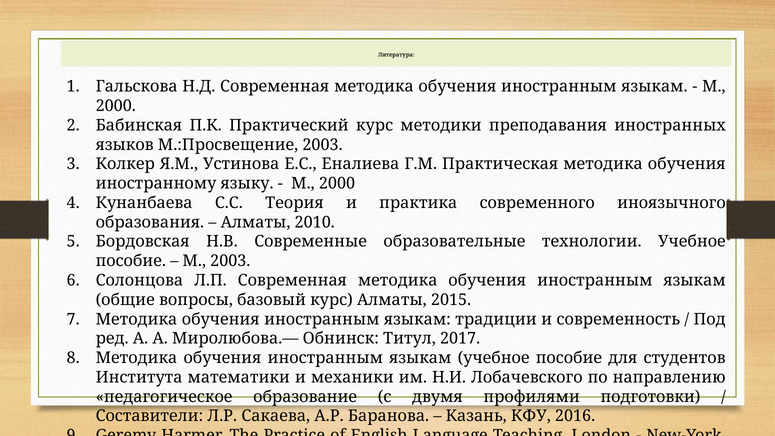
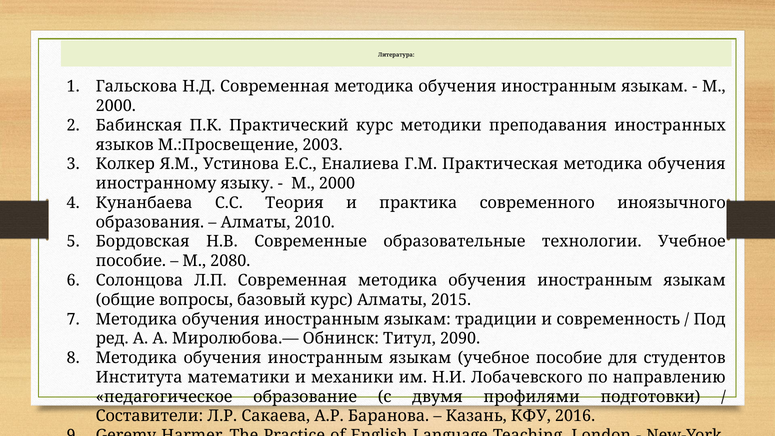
М 2003: 2003 -> 2080
2017: 2017 -> 2090
